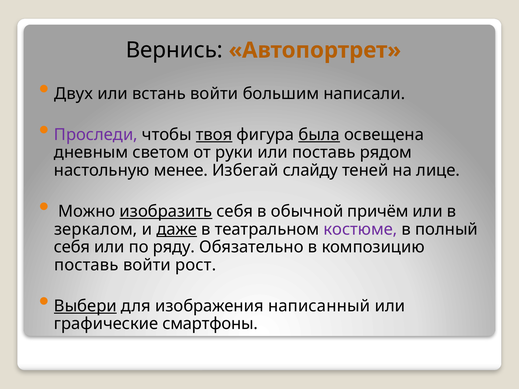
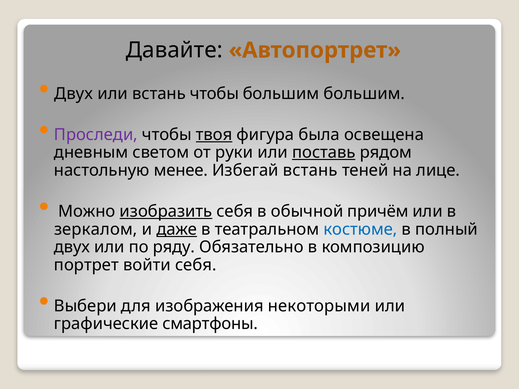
Вернись: Вернись -> Давайте
встань войти: войти -> чтобы
большим написали: написали -> большим
была underline: present -> none
поставь at (324, 153) underline: none -> present
Избегай слайду: слайду -> встань
костюме colour: purple -> blue
себя at (72, 247): себя -> двух
поставь at (86, 265): поставь -> портрет
войти рост: рост -> себя
Выбери underline: present -> none
написанный: написанный -> некоторыми
